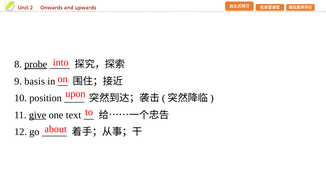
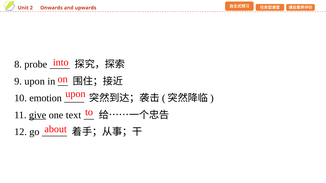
probe underline: present -> none
9 basis: basis -> upon
position: position -> emotion
